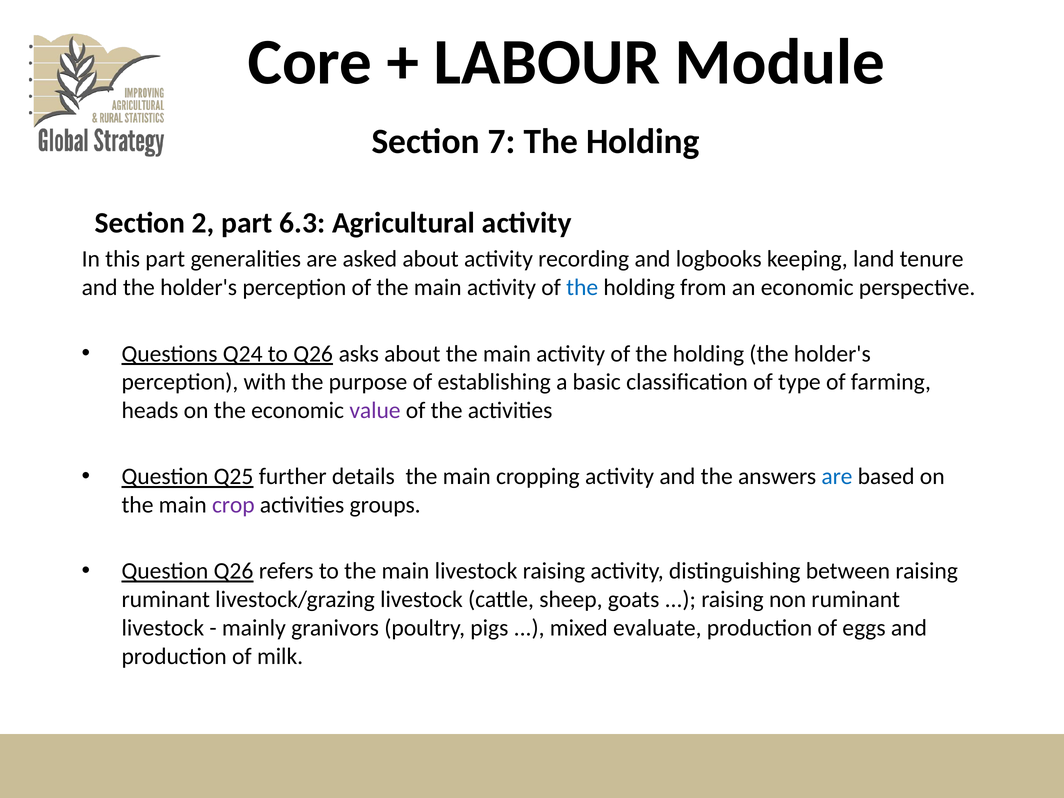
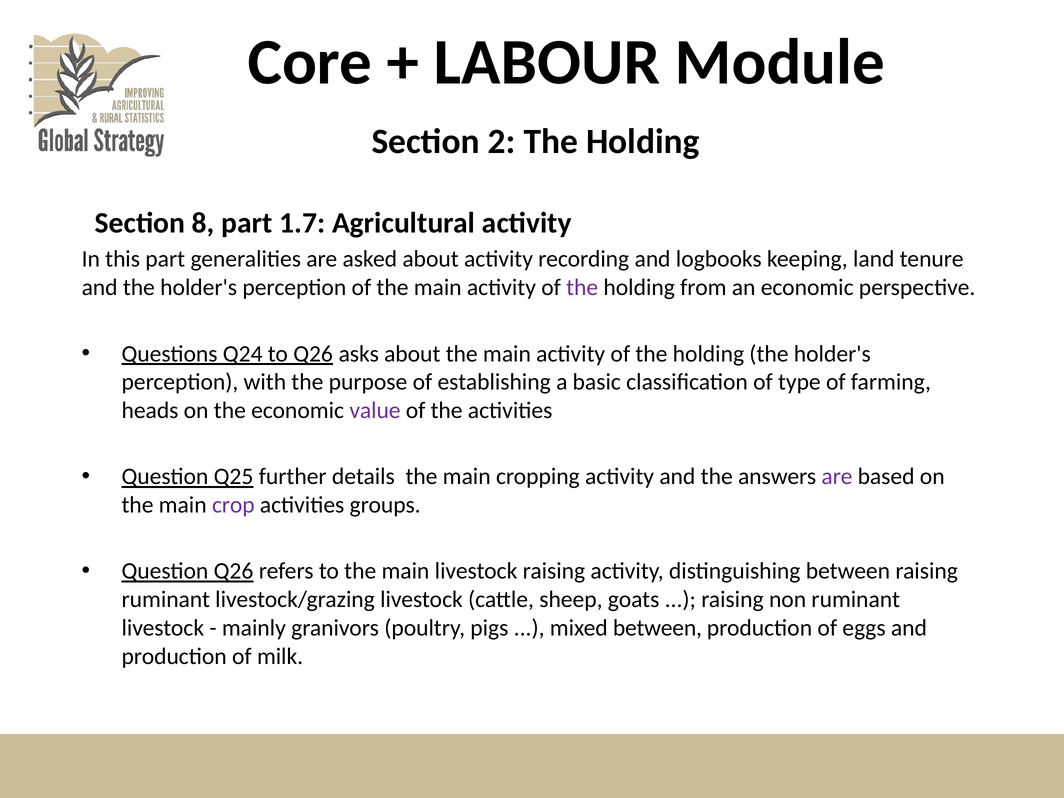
7: 7 -> 2
2: 2 -> 8
6.3: 6.3 -> 1.7
the at (582, 288) colour: blue -> purple
are at (837, 477) colour: blue -> purple
mixed evaluate: evaluate -> between
